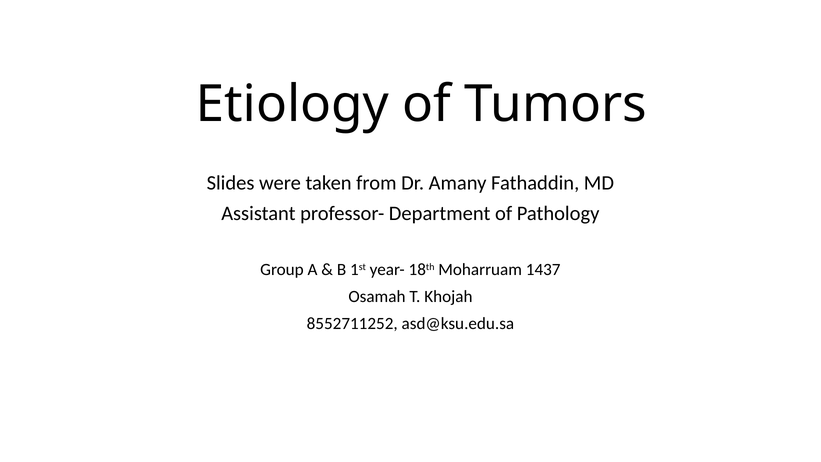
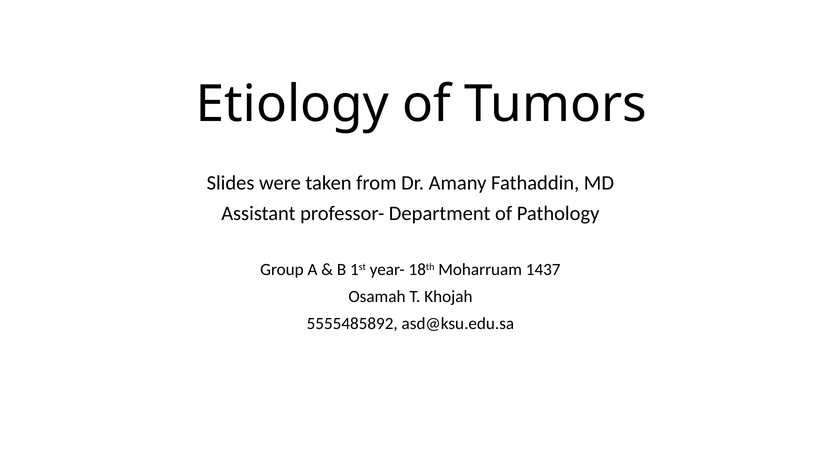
8552711252: 8552711252 -> 5555485892
